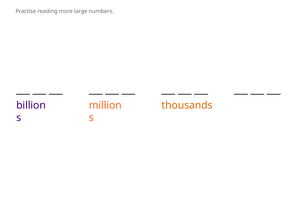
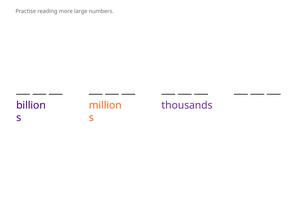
thousands colour: orange -> purple
